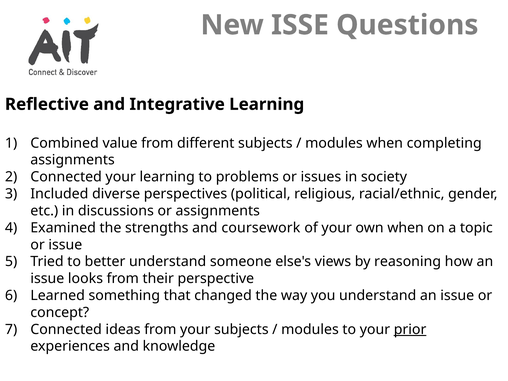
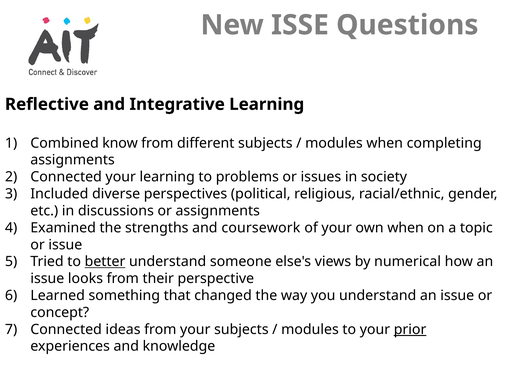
value: value -> know
better underline: none -> present
reasoning: reasoning -> numerical
